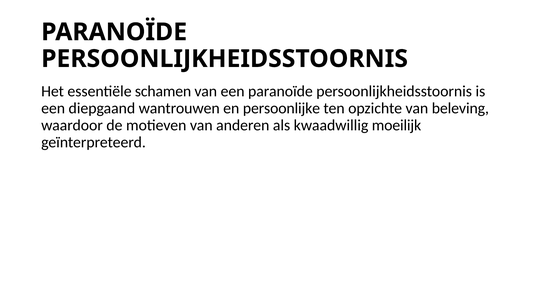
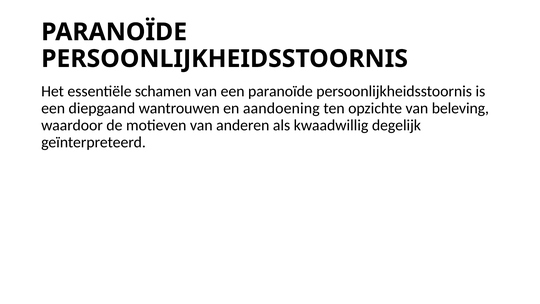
persoonlijke: persoonlijke -> aandoening
moeilijk: moeilijk -> degelijk
